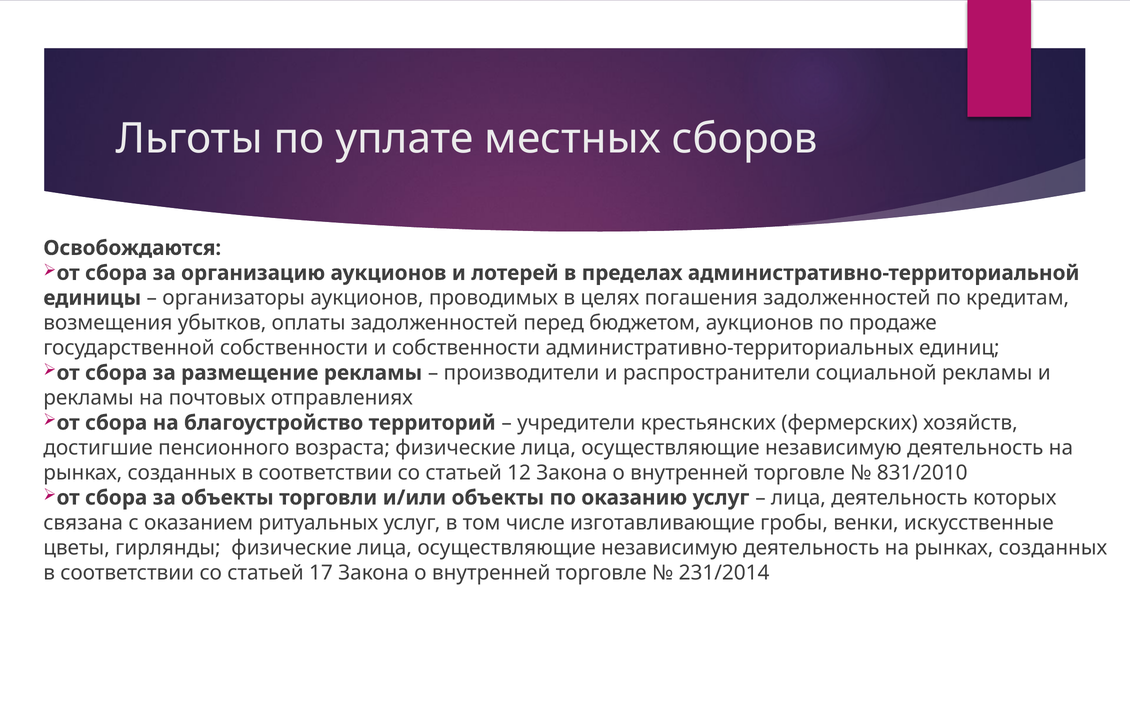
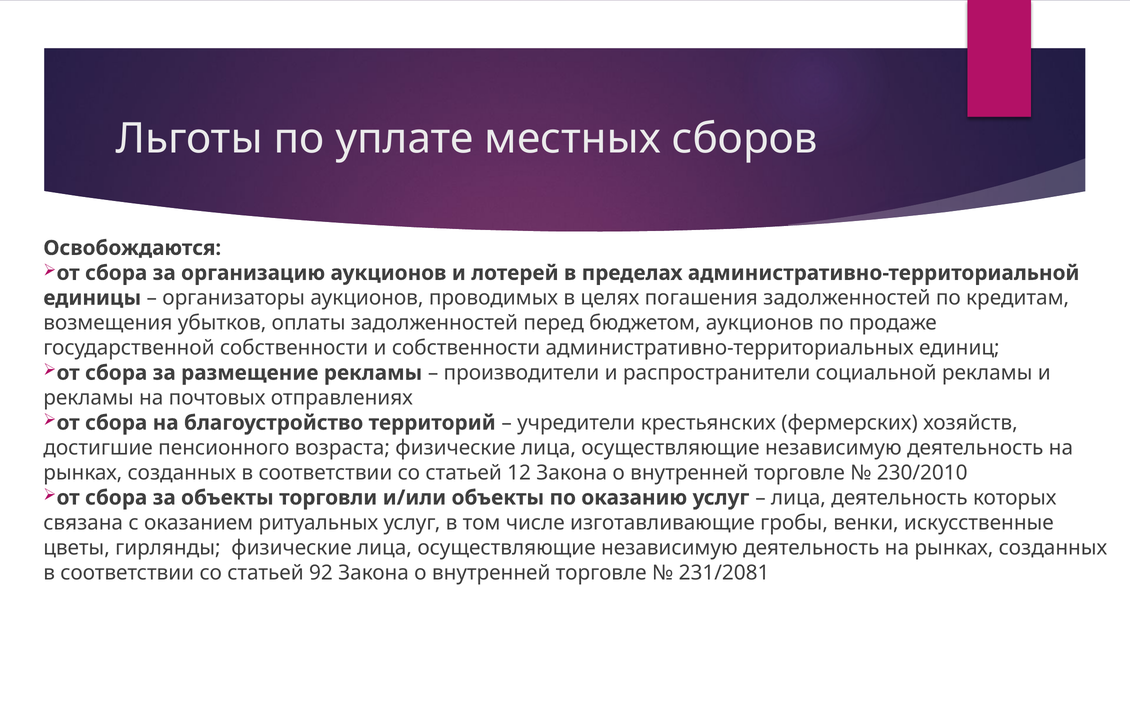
831/2010: 831/2010 -> 230/2010
17: 17 -> 92
231/2014: 231/2014 -> 231/2081
